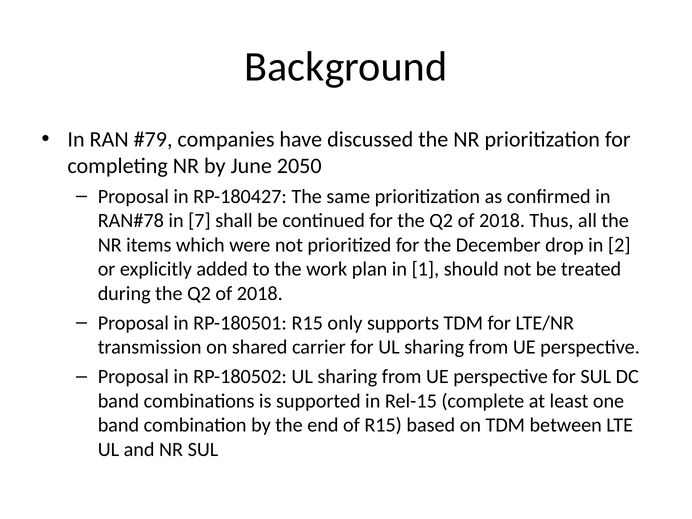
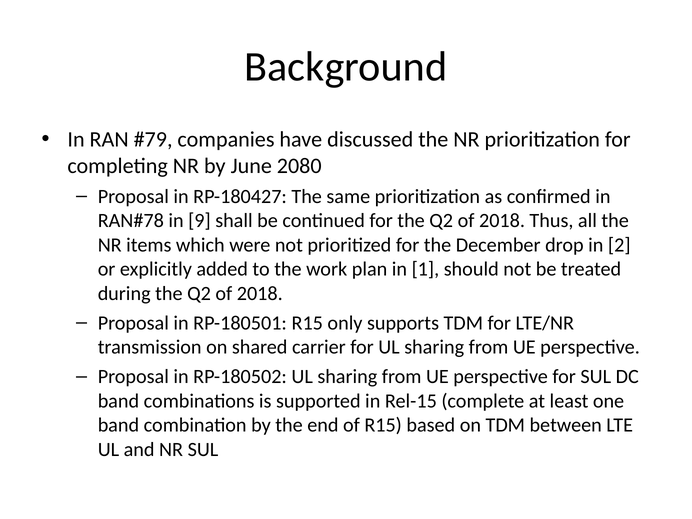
2050: 2050 -> 2080
7: 7 -> 9
